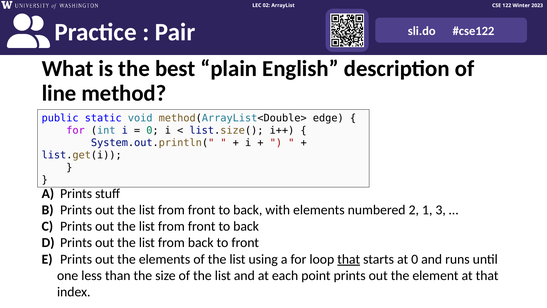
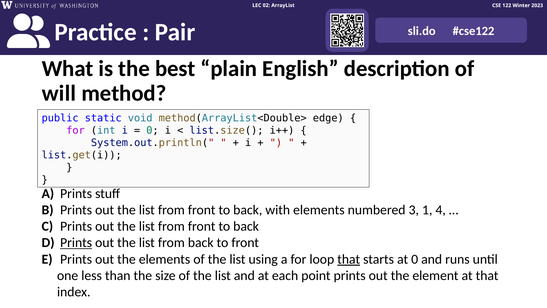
line: line -> will
2: 2 -> 3
3: 3 -> 4
Prints at (76, 243) underline: none -> present
